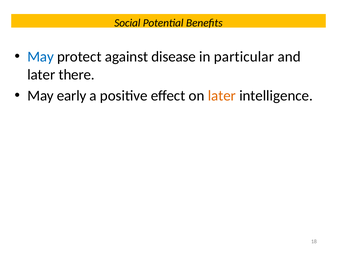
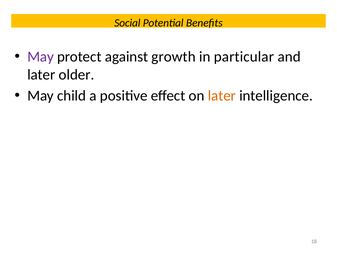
May at (41, 57) colour: blue -> purple
disease: disease -> growth
there: there -> older
early: early -> child
